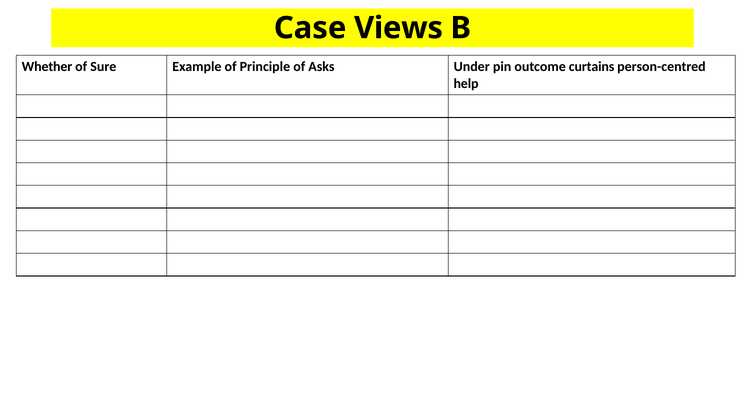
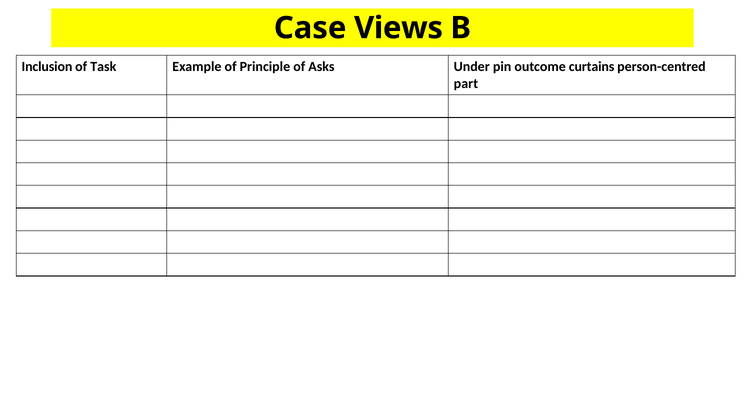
Whether: Whether -> Inclusion
Sure: Sure -> Task
help: help -> part
